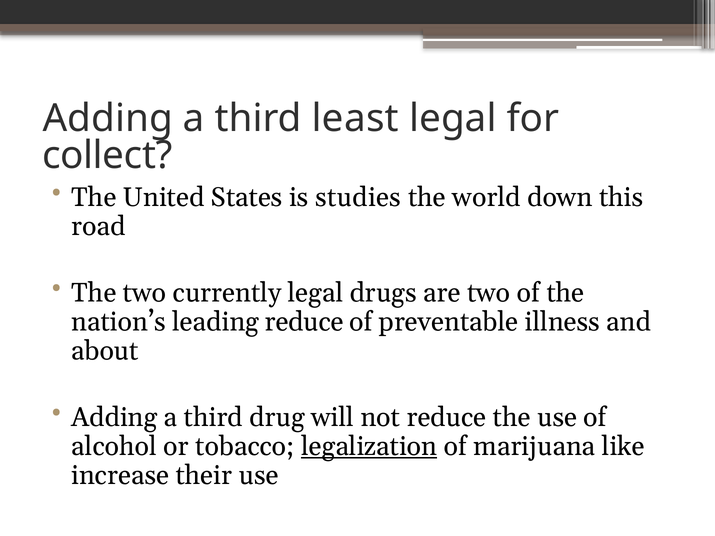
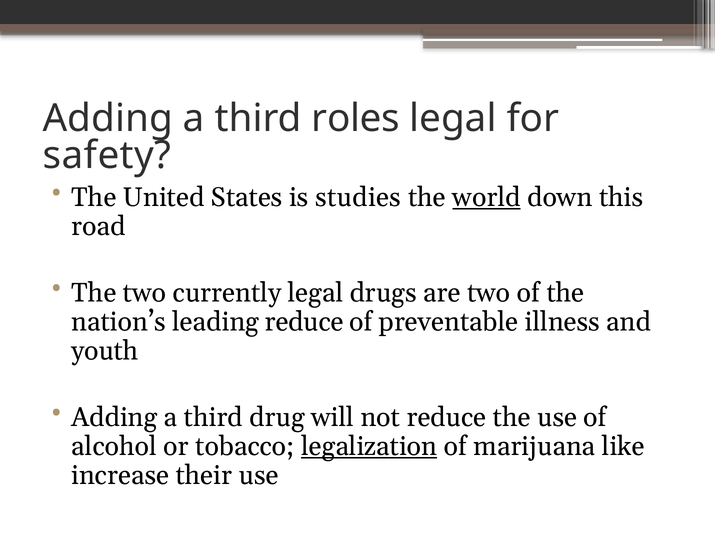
least: least -> roles
collect: collect -> safety
world underline: none -> present
about: about -> youth
